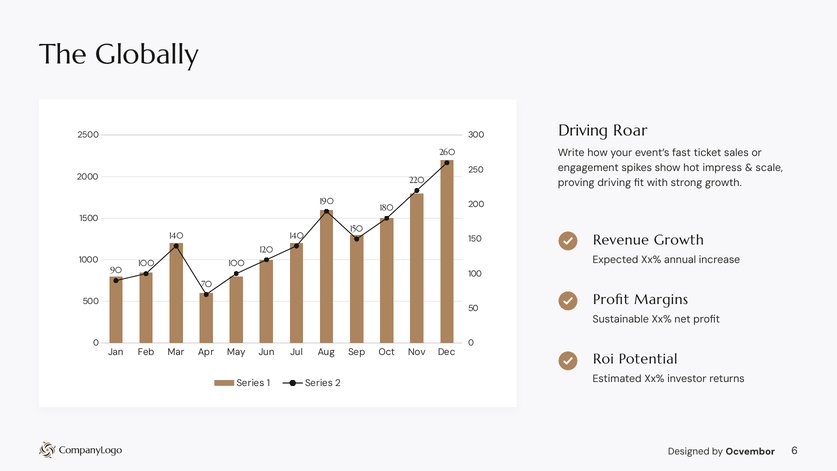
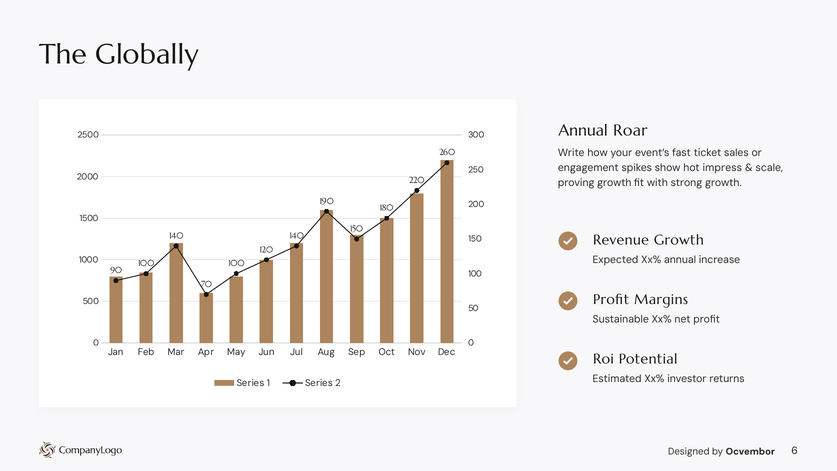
Driving at (583, 130): Driving -> Annual
proving driving: driving -> growth
